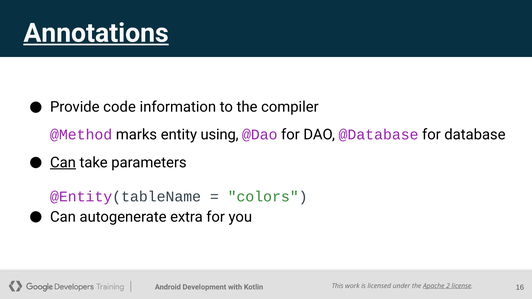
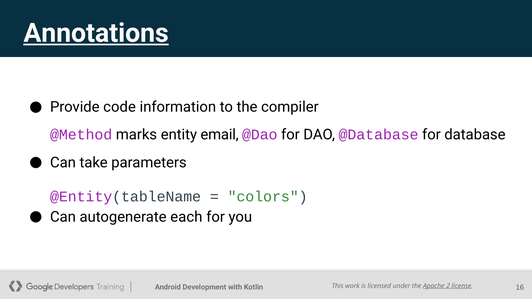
using: using -> email
Can at (63, 163) underline: present -> none
extra: extra -> each
